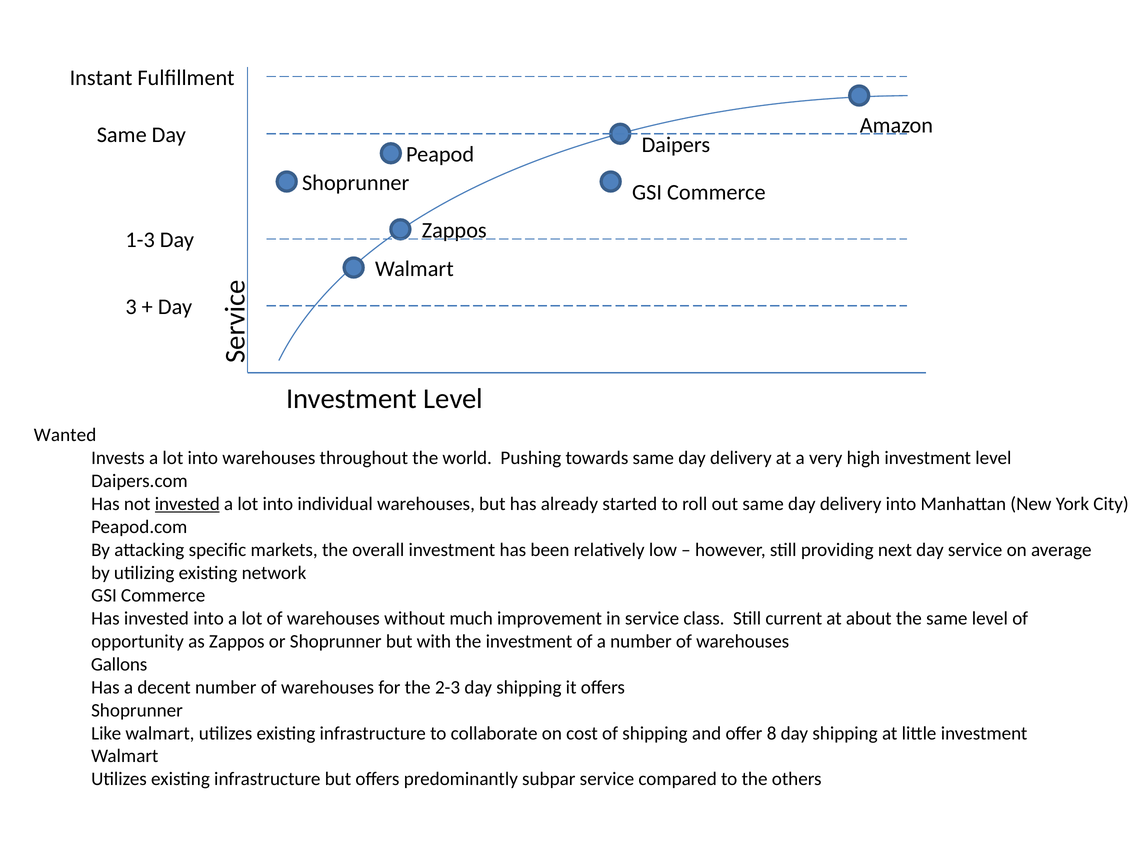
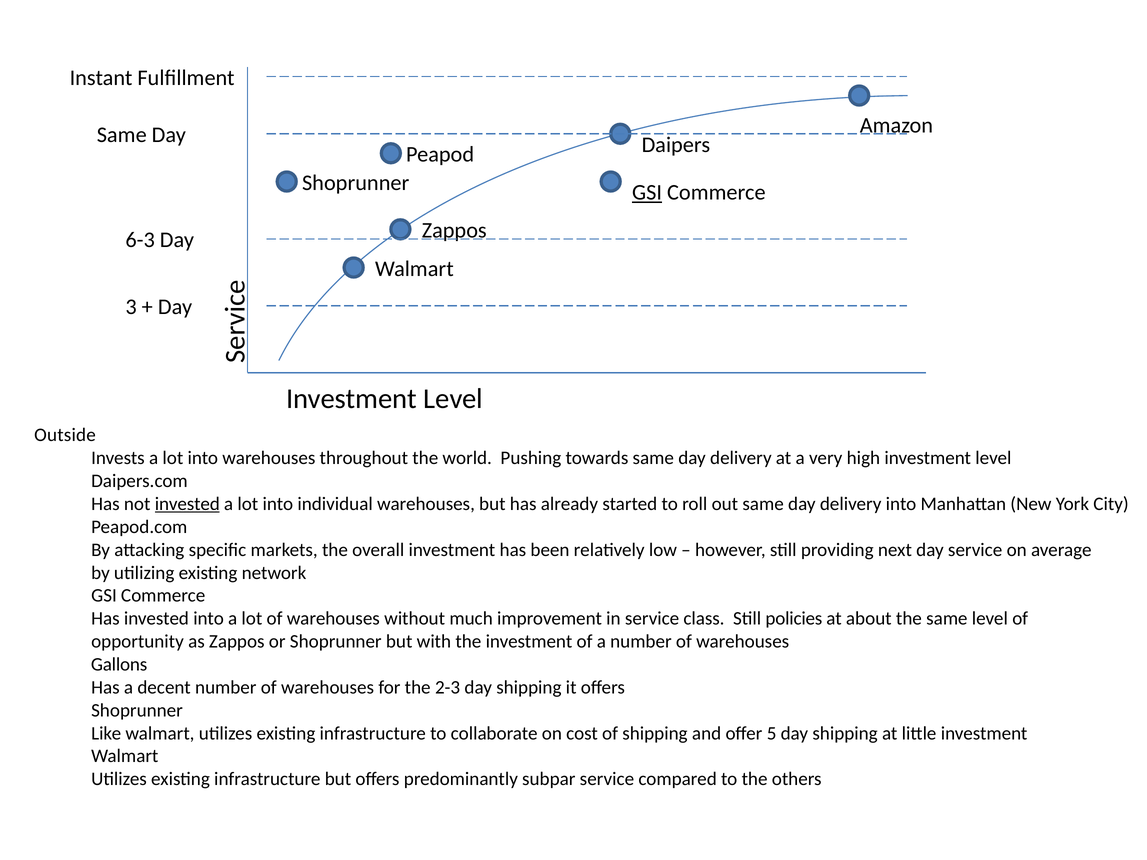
GSI at (647, 193) underline: none -> present
1-3: 1-3 -> 6-3
Wanted: Wanted -> Outside
current: current -> policies
8: 8 -> 5
